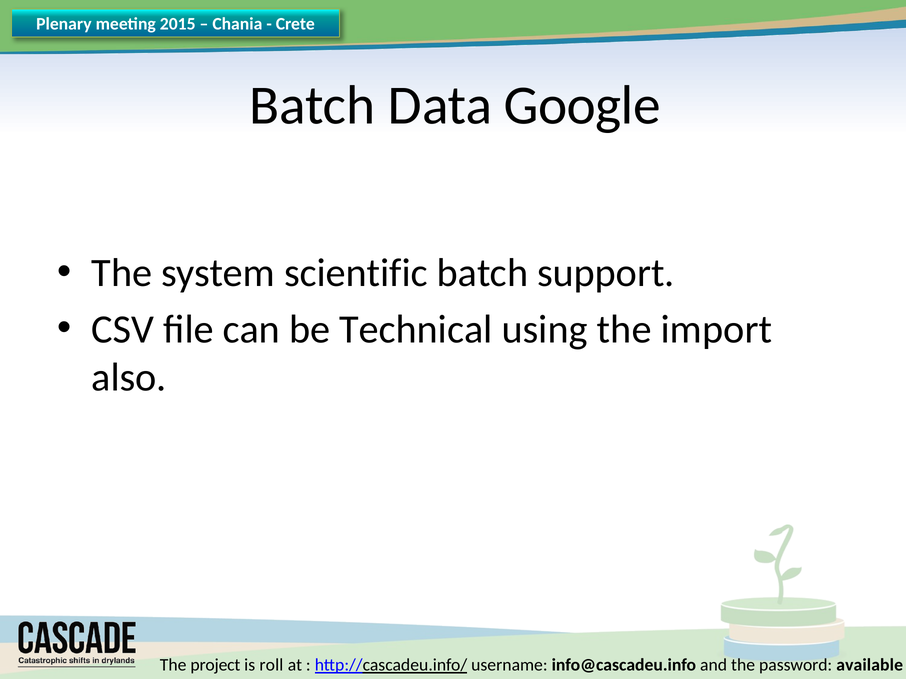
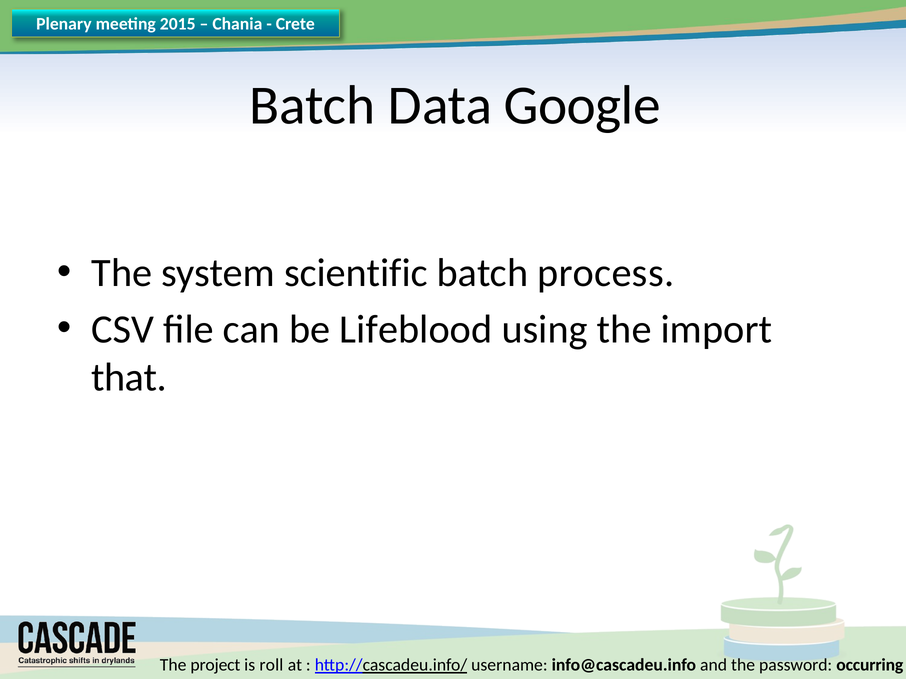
support: support -> process
Technical: Technical -> Lifeblood
also: also -> that
available: available -> occurring
